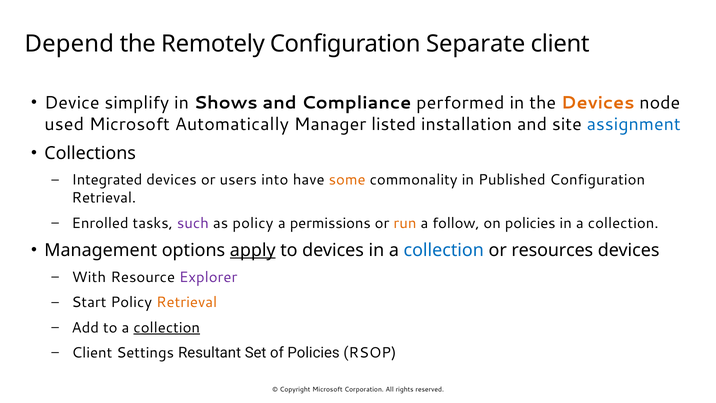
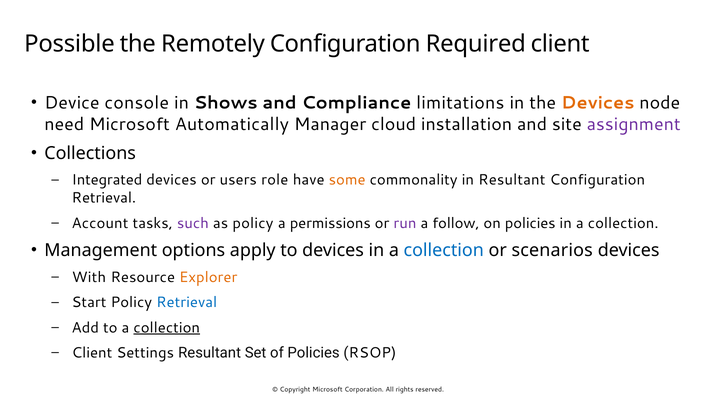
Depend: Depend -> Possible
Separate: Separate -> Required
simplify: simplify -> console
performed: performed -> limitations
used: used -> need
listed: listed -> cloud
assignment colour: blue -> purple
into: into -> role
in Published: Published -> Resultant
Enrolled: Enrolled -> Account
run colour: orange -> purple
apply underline: present -> none
resources: resources -> scenarios
Explorer colour: purple -> orange
Retrieval at (187, 302) colour: orange -> blue
